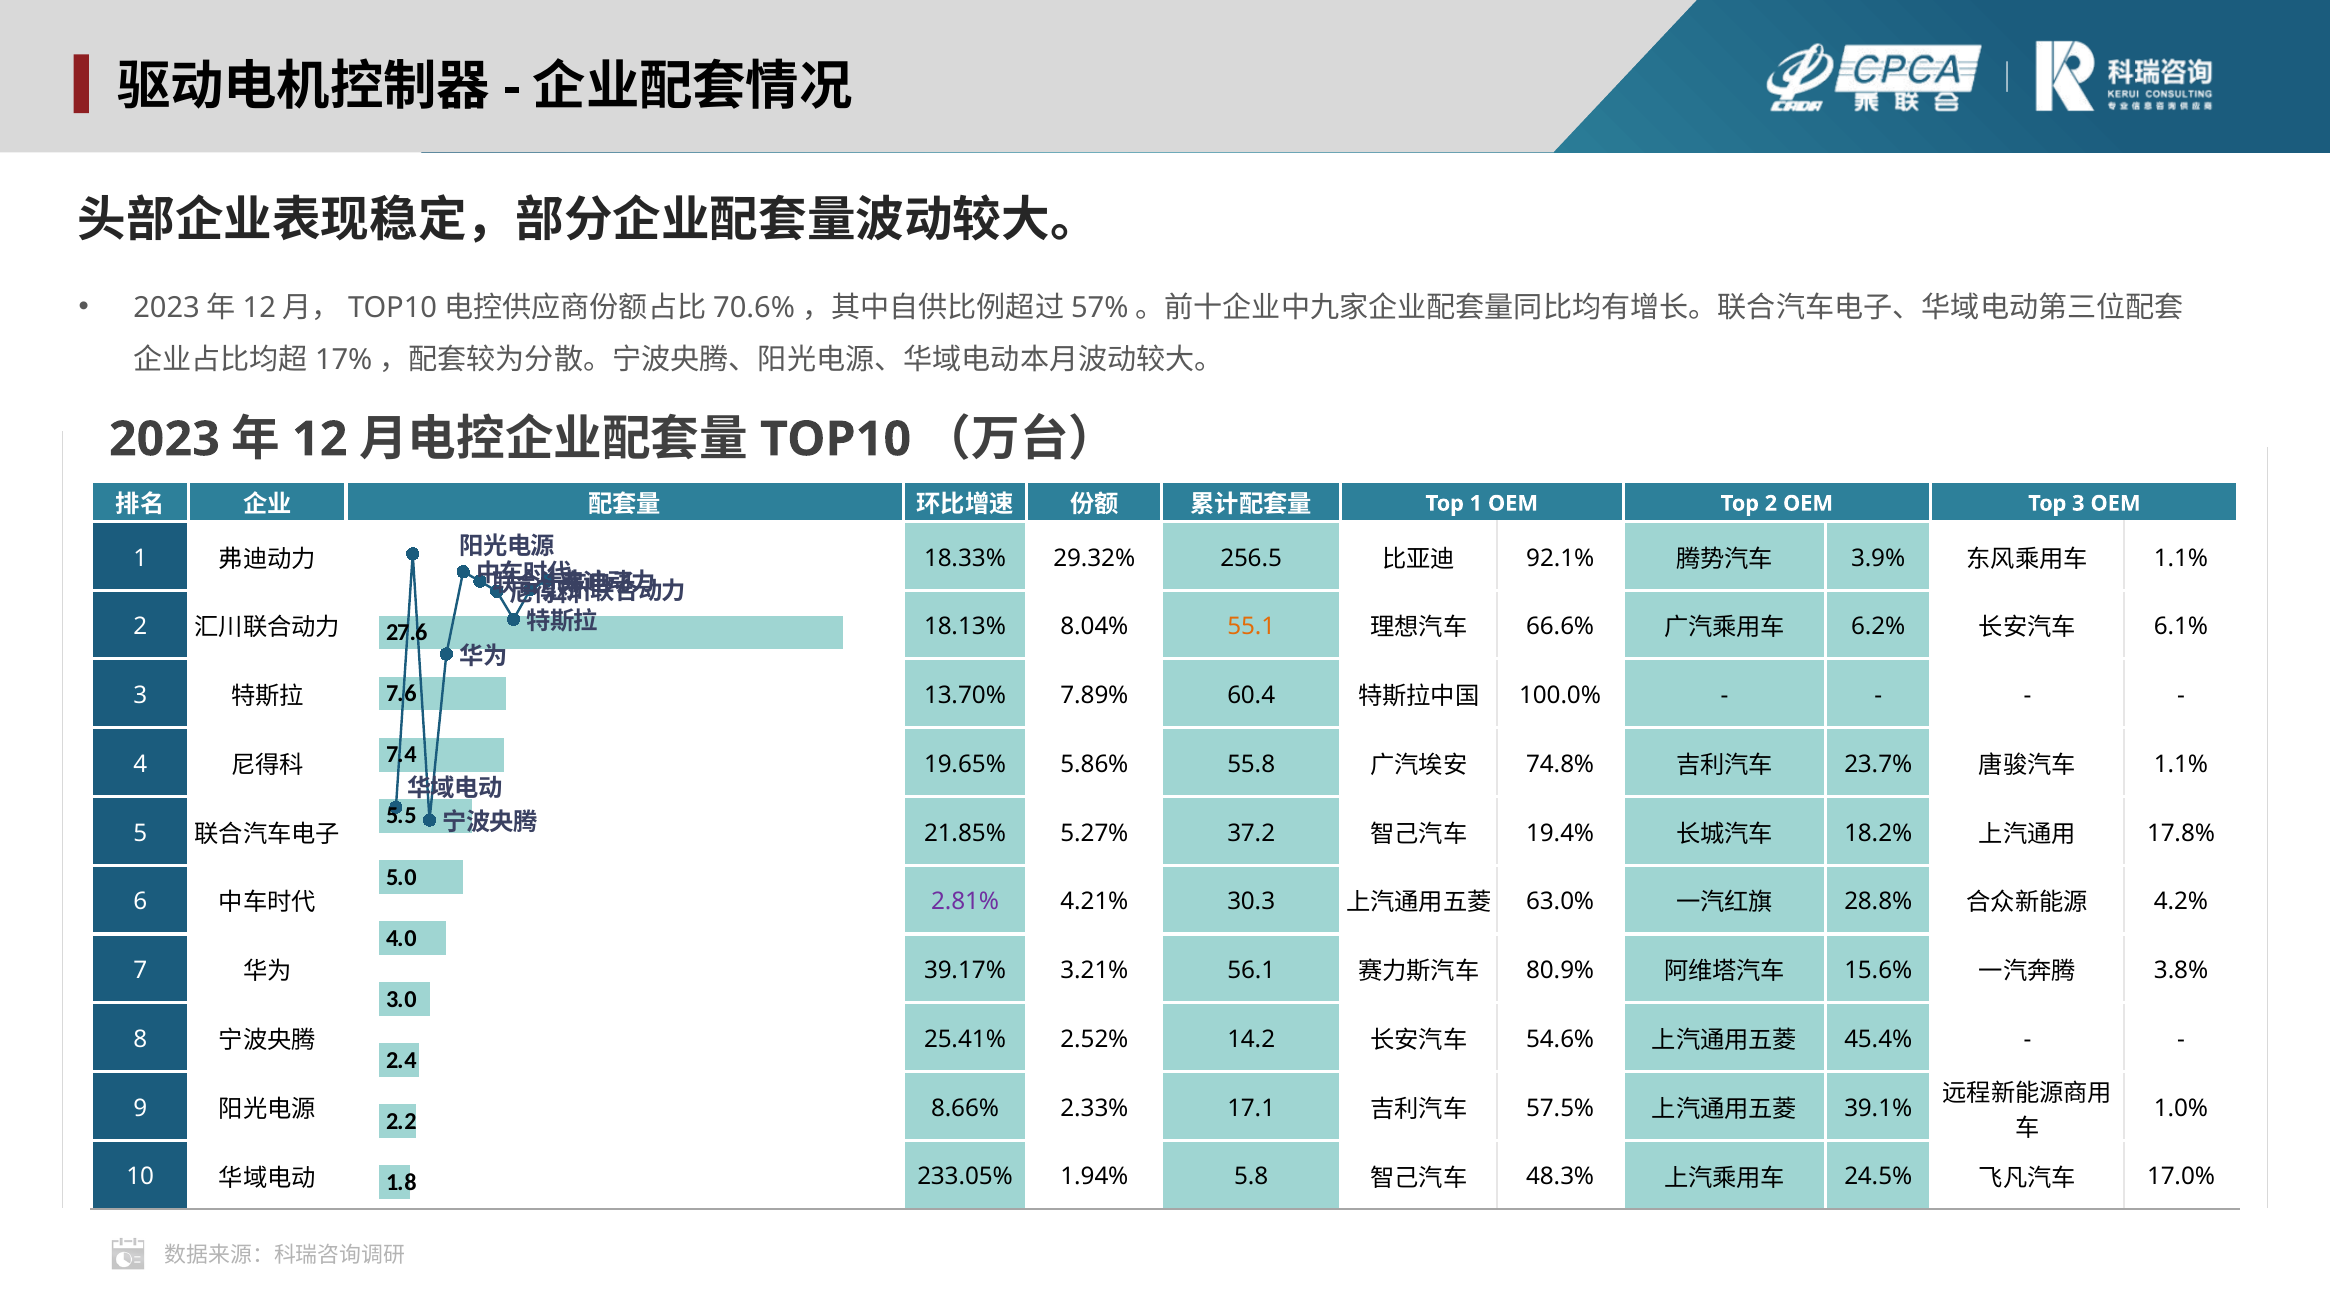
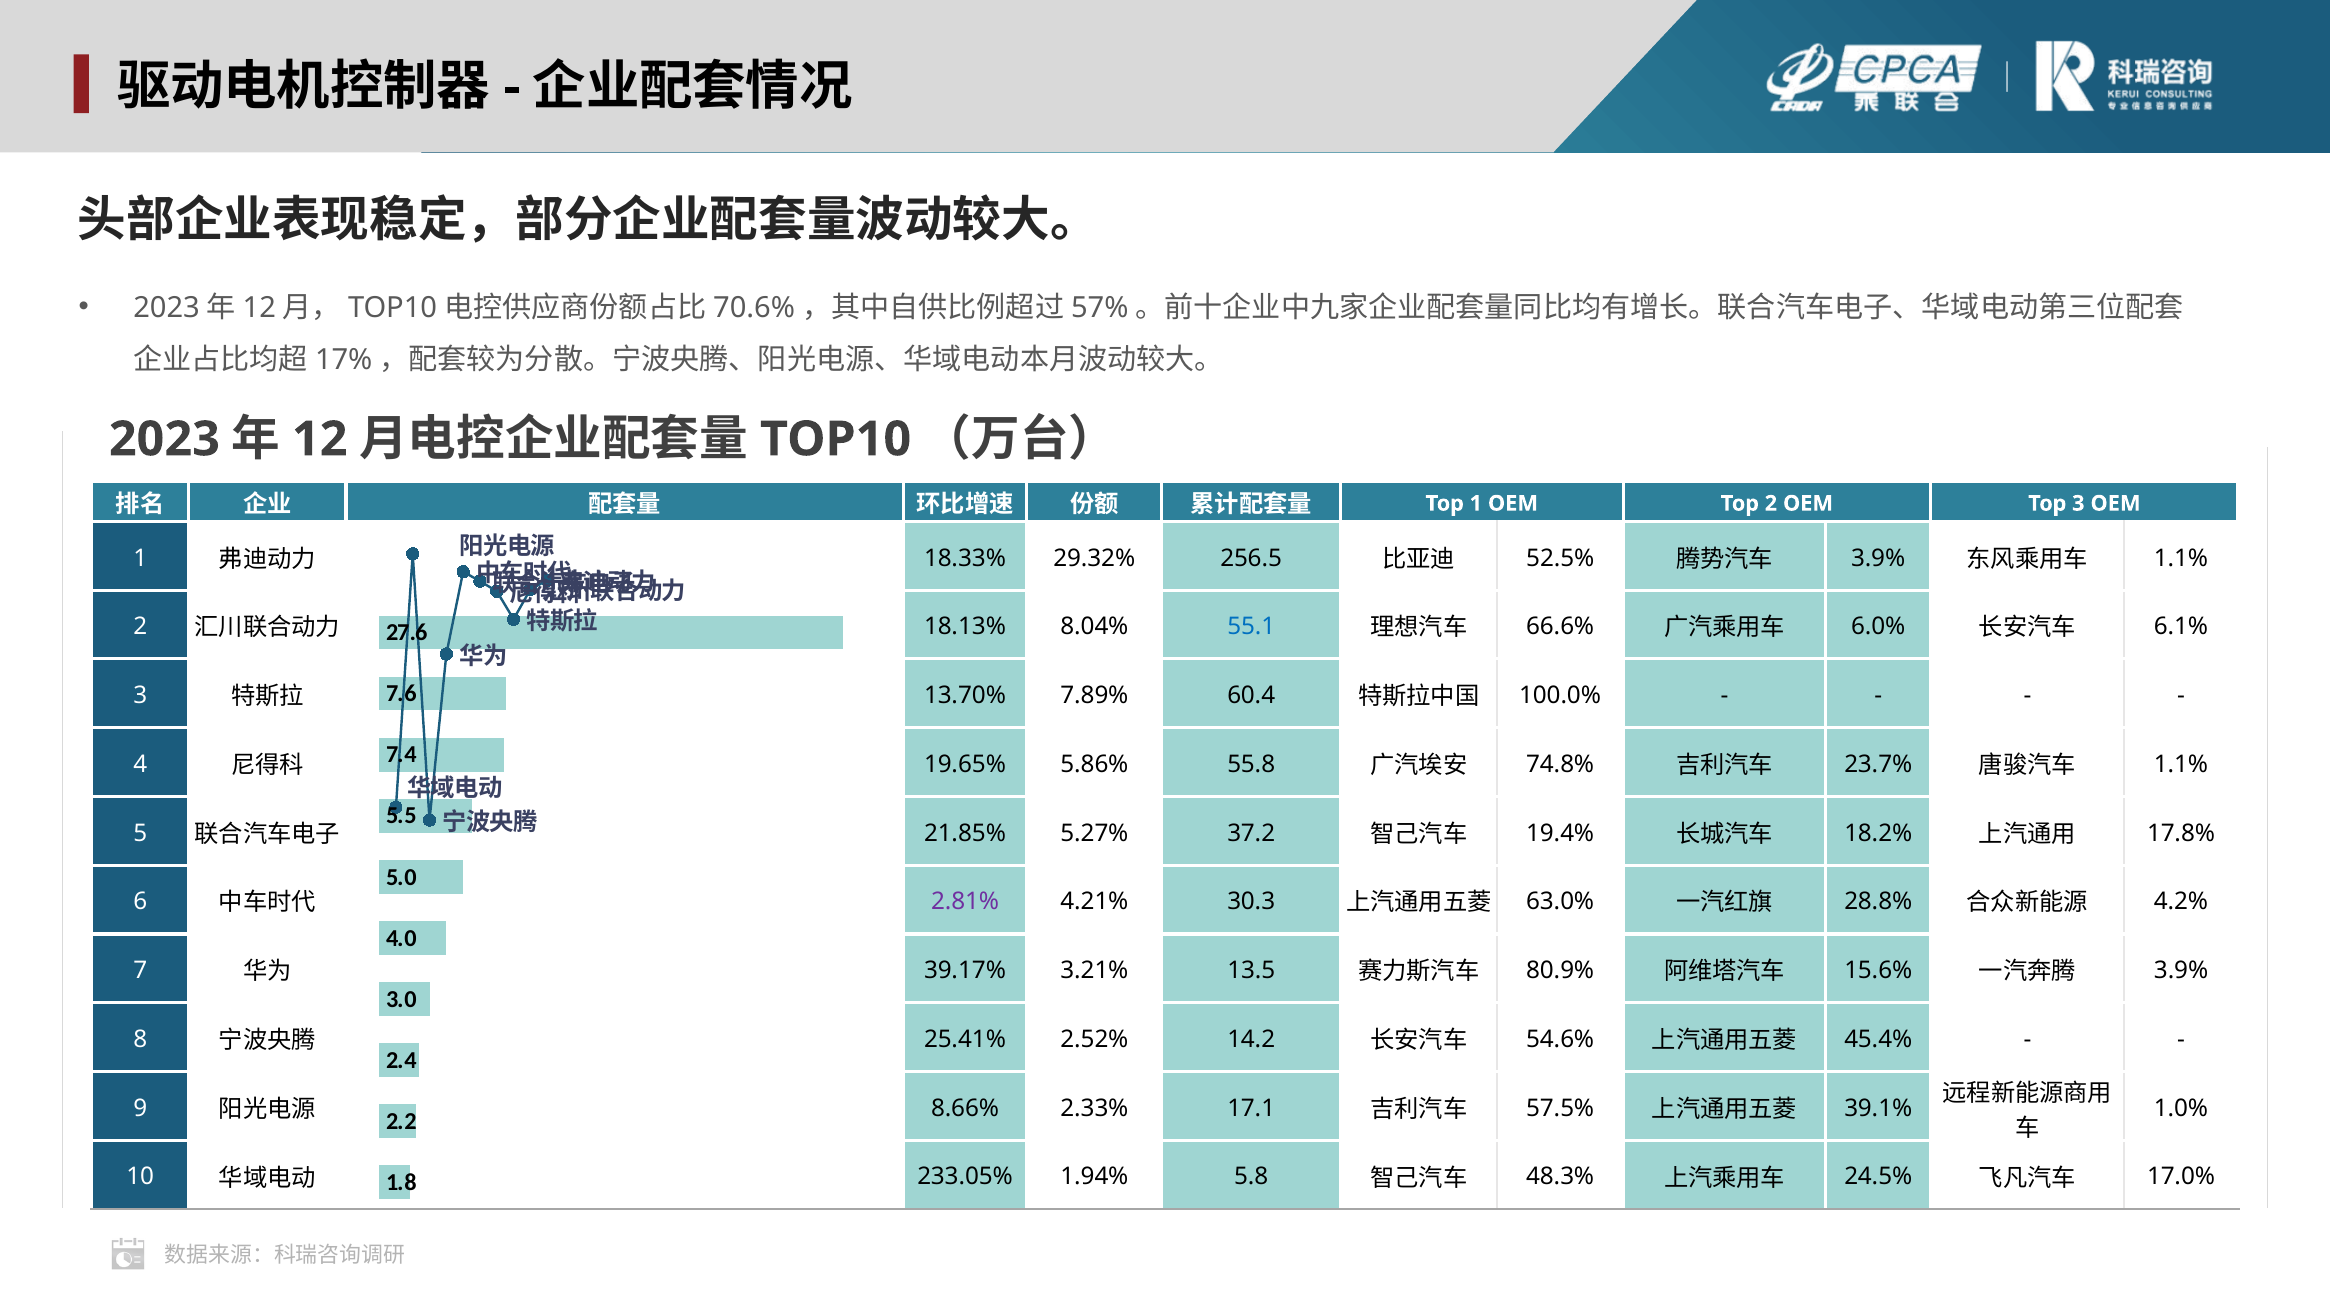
92.1%: 92.1% -> 52.5%
55.1 colour: orange -> blue
6.2%: 6.2% -> 6.0%
56.1: 56.1 -> 13.5
3.8% at (2181, 971): 3.8% -> 3.9%
